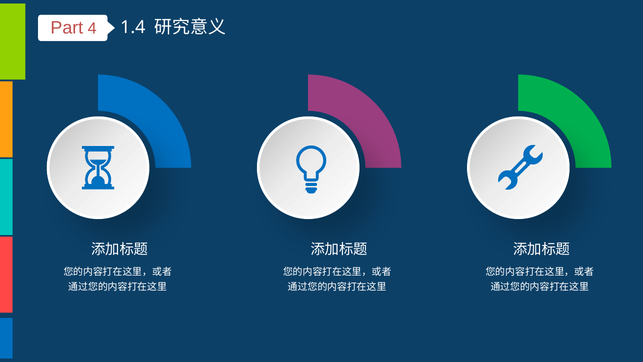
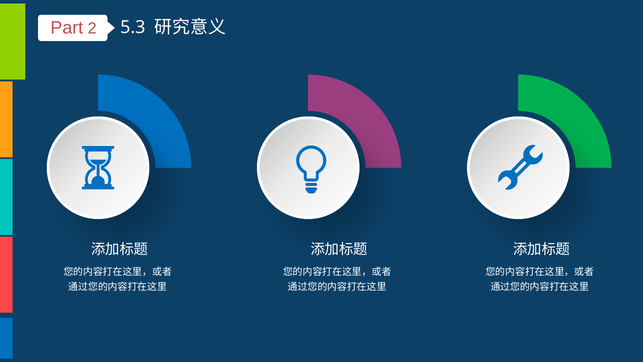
4: 4 -> 2
1.4: 1.4 -> 5.3
